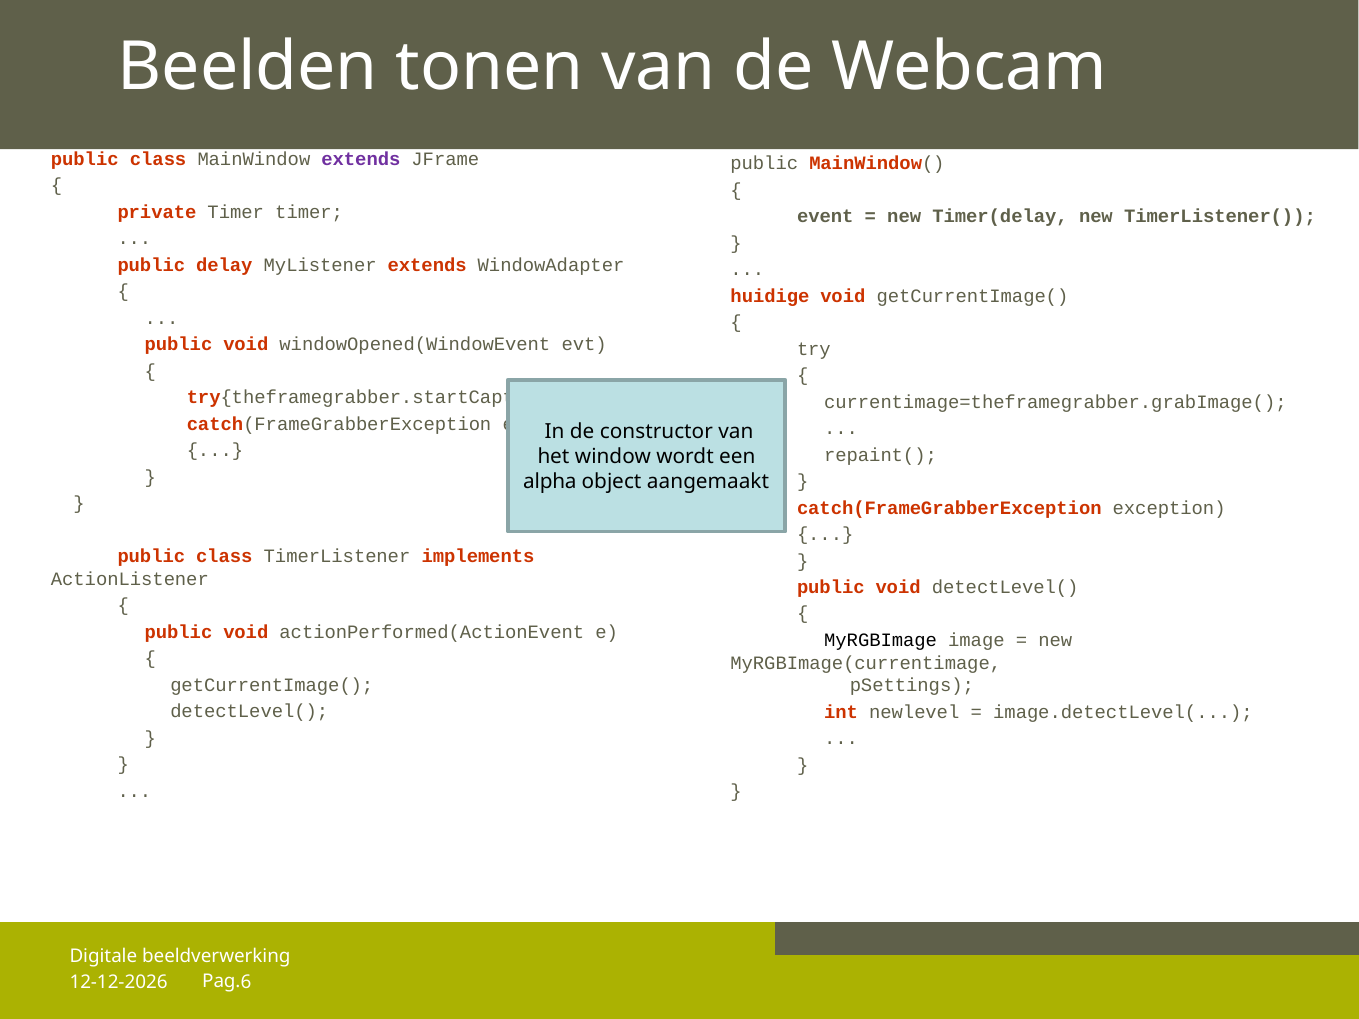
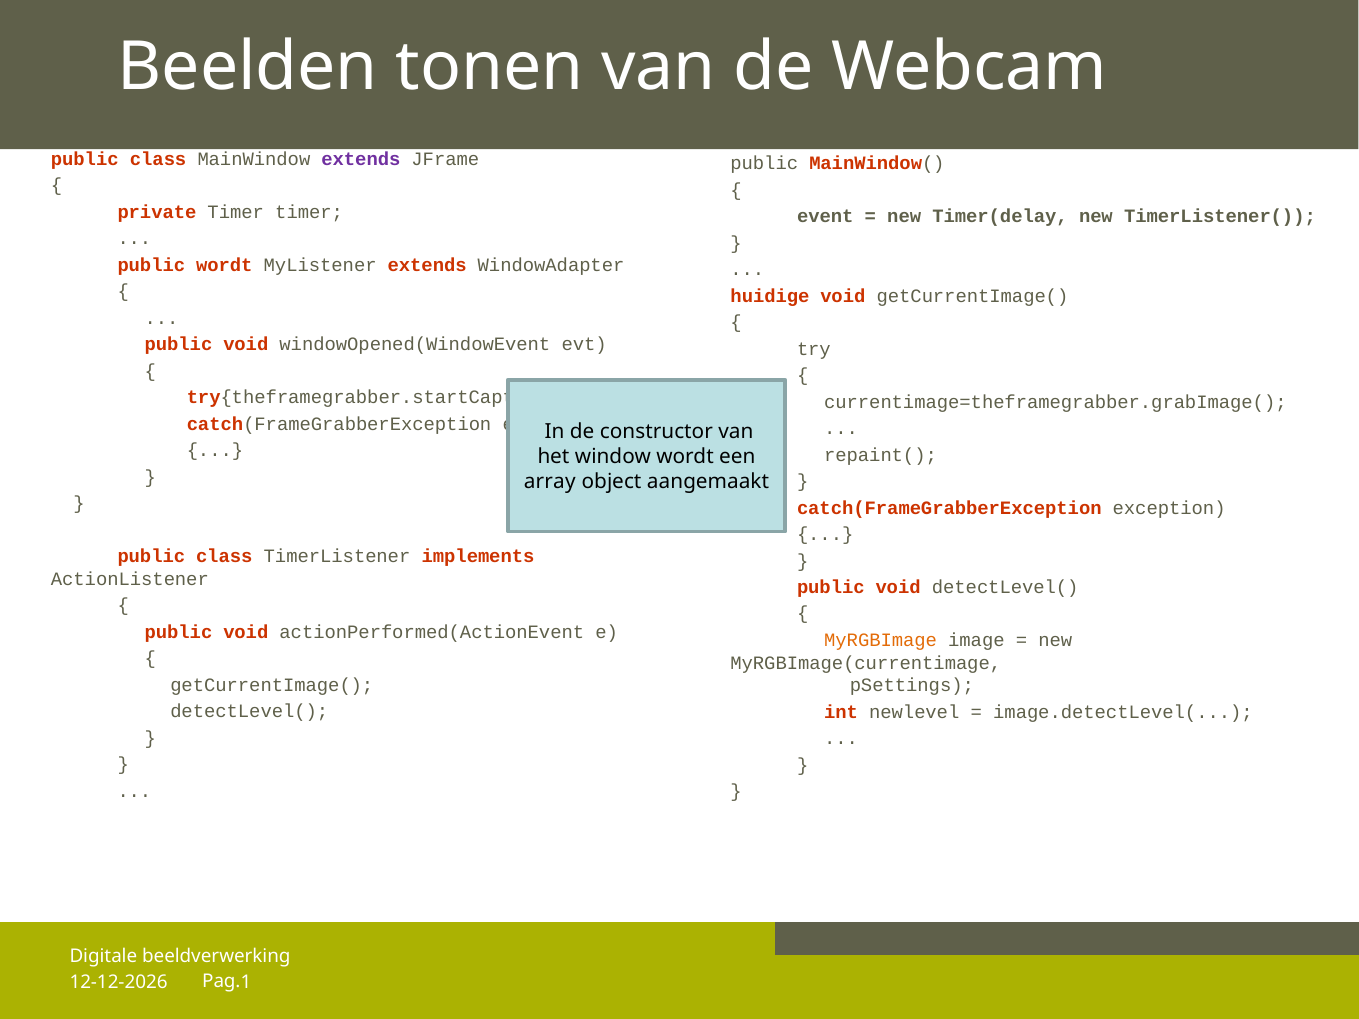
public delay: delay -> wordt
alpha: alpha -> array
MyRGBImage colour: black -> orange
6: 6 -> 1
